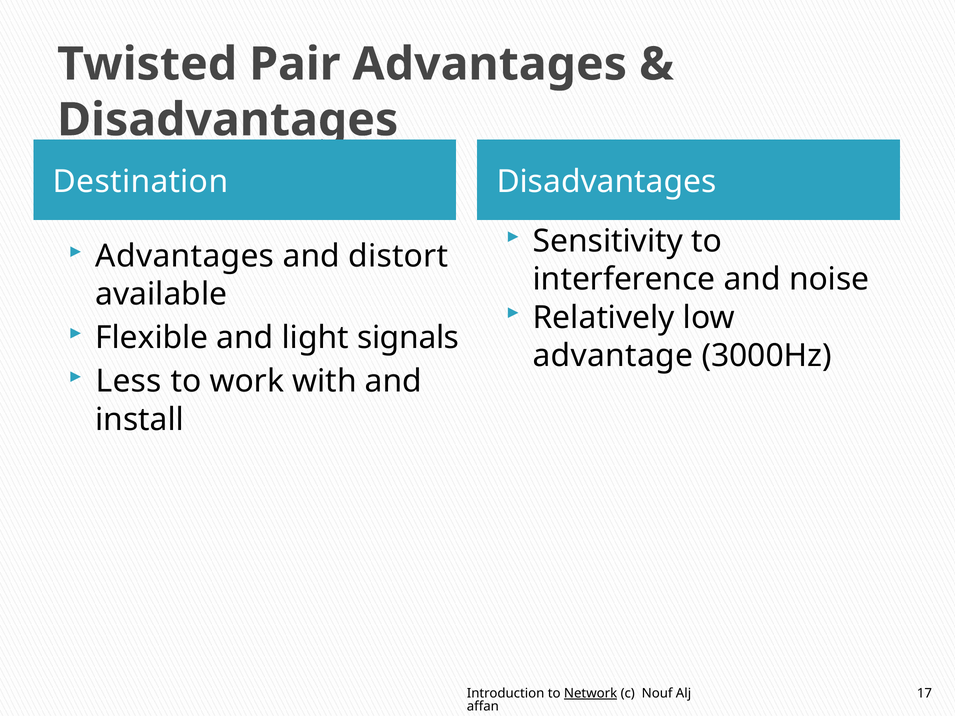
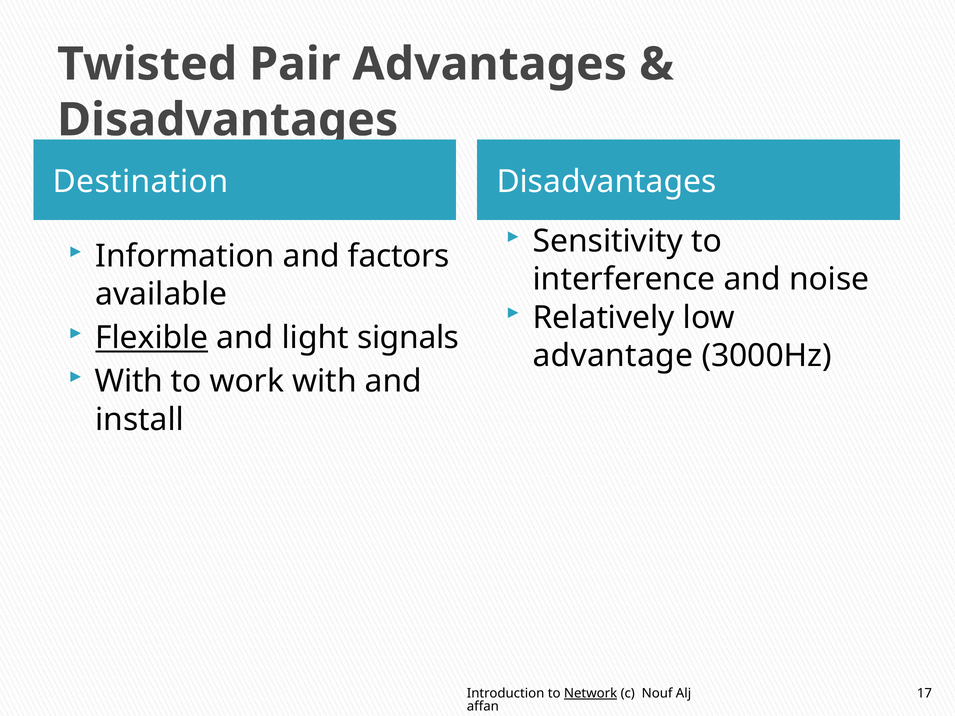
Advantages at (185, 256): Advantages -> Information
distort: distort -> factors
Flexible underline: none -> present
Less at (129, 382): Less -> With
